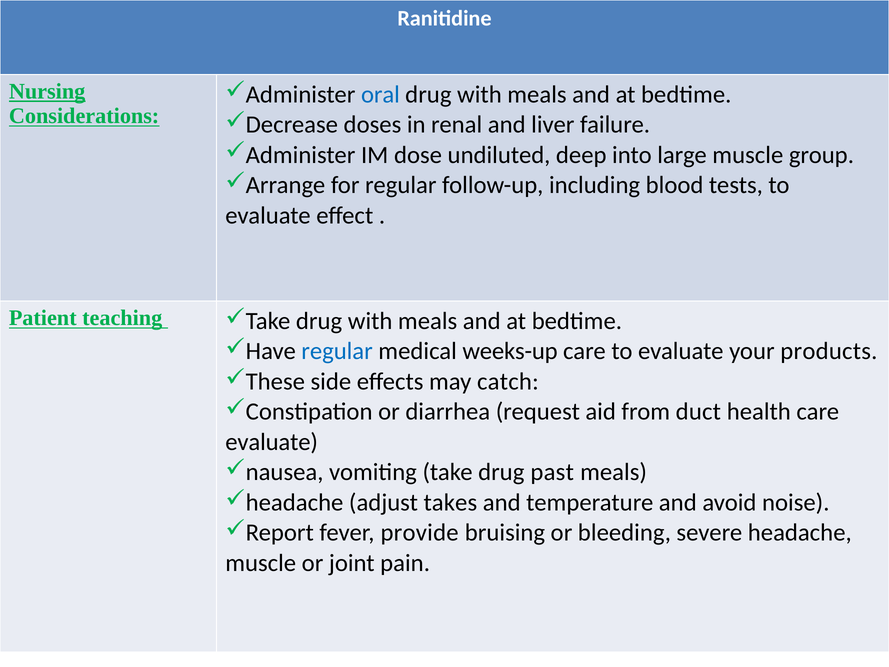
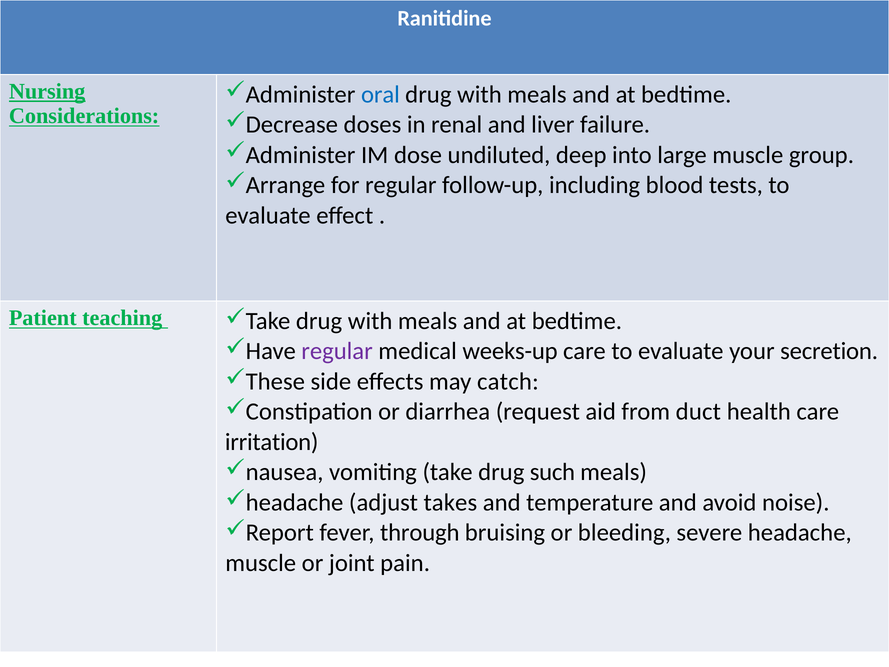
regular at (337, 351) colour: blue -> purple
products: products -> secretion
evaluate at (272, 442): evaluate -> irritation
past: past -> such
provide: provide -> through
